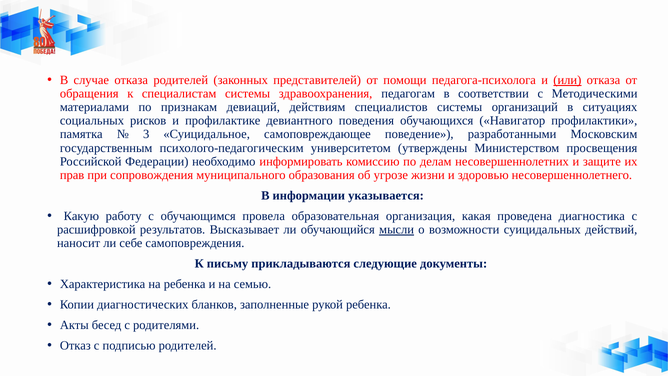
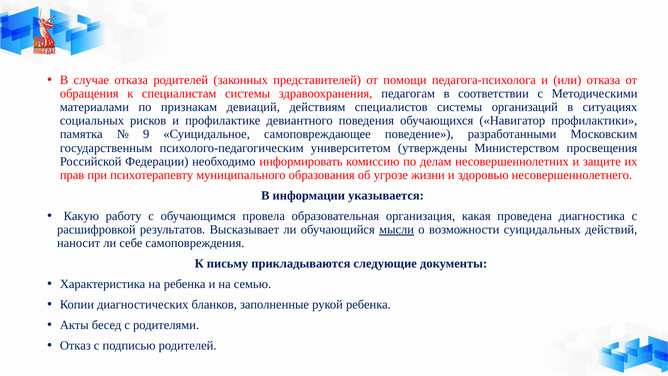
или underline: present -> none
3: 3 -> 9
сопровождения: сопровождения -> психотерапевту
